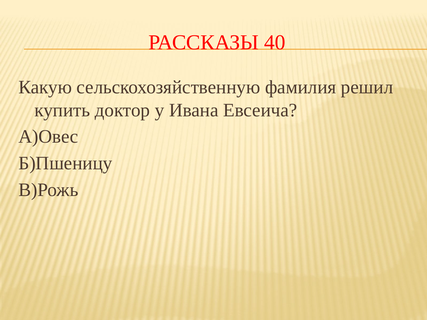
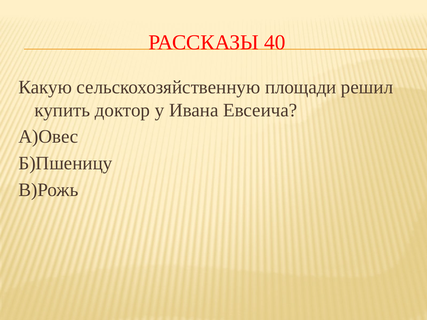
фамилия: фамилия -> площади
